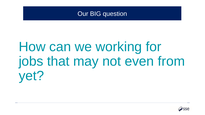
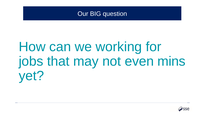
from: from -> mins
